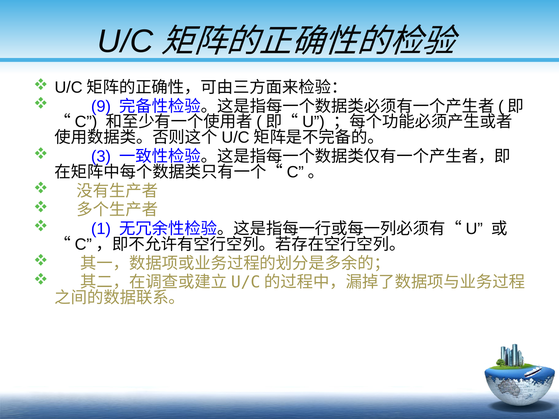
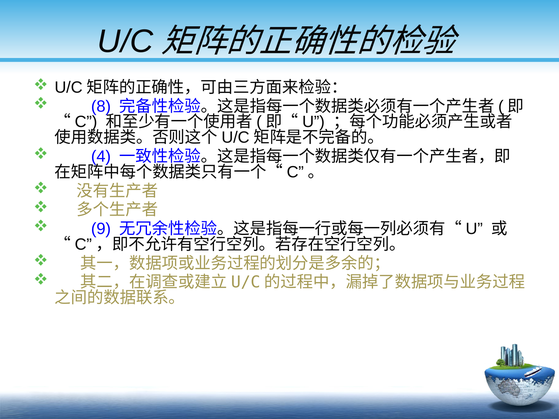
9: 9 -> 8
3: 3 -> 4
1: 1 -> 9
